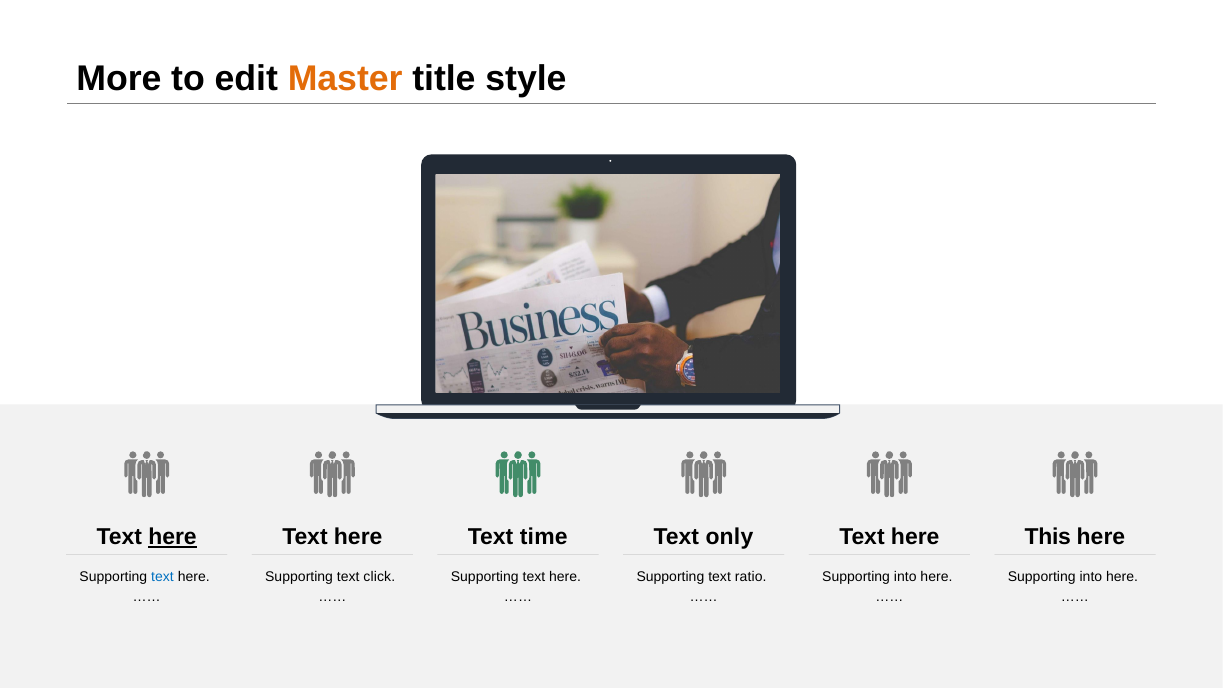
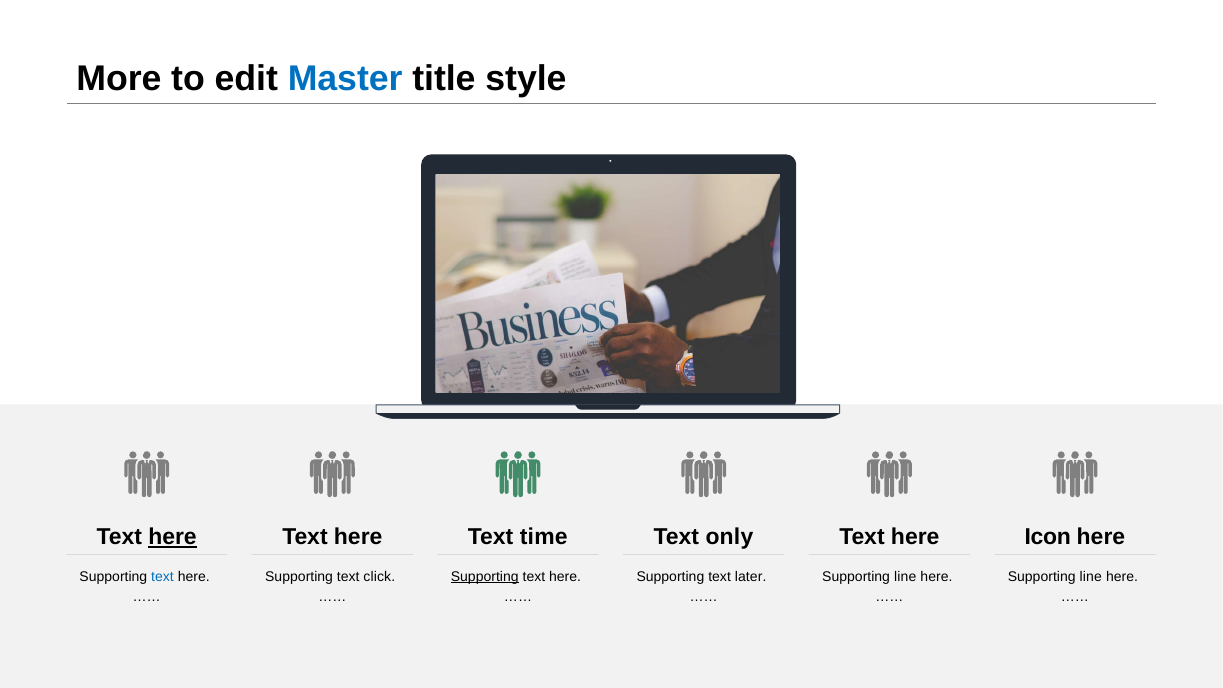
Master colour: orange -> blue
This: This -> Icon
Supporting at (485, 577) underline: none -> present
ratio: ratio -> later
into at (905, 577): into -> line
into at (1091, 577): into -> line
